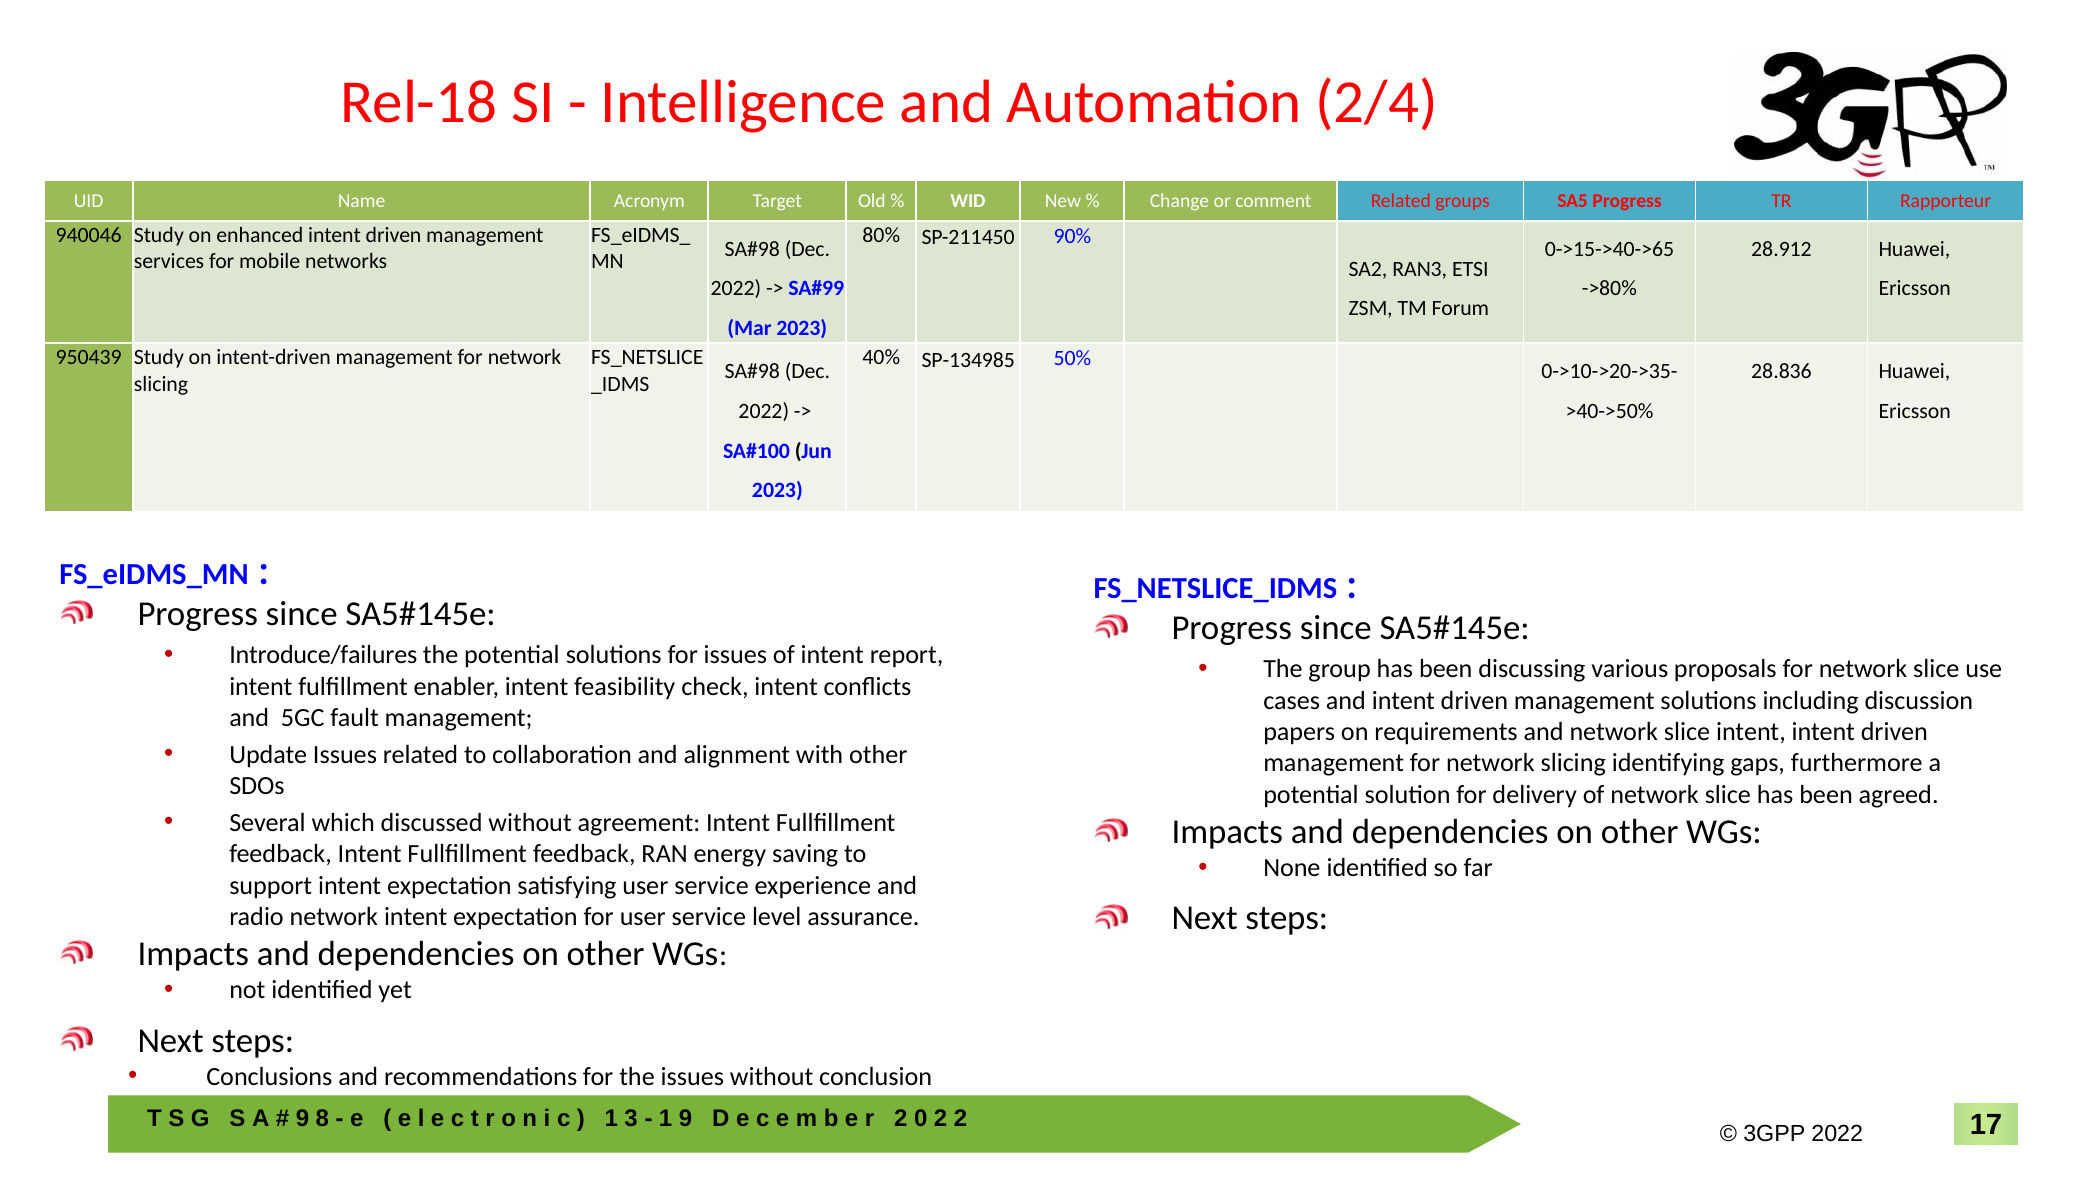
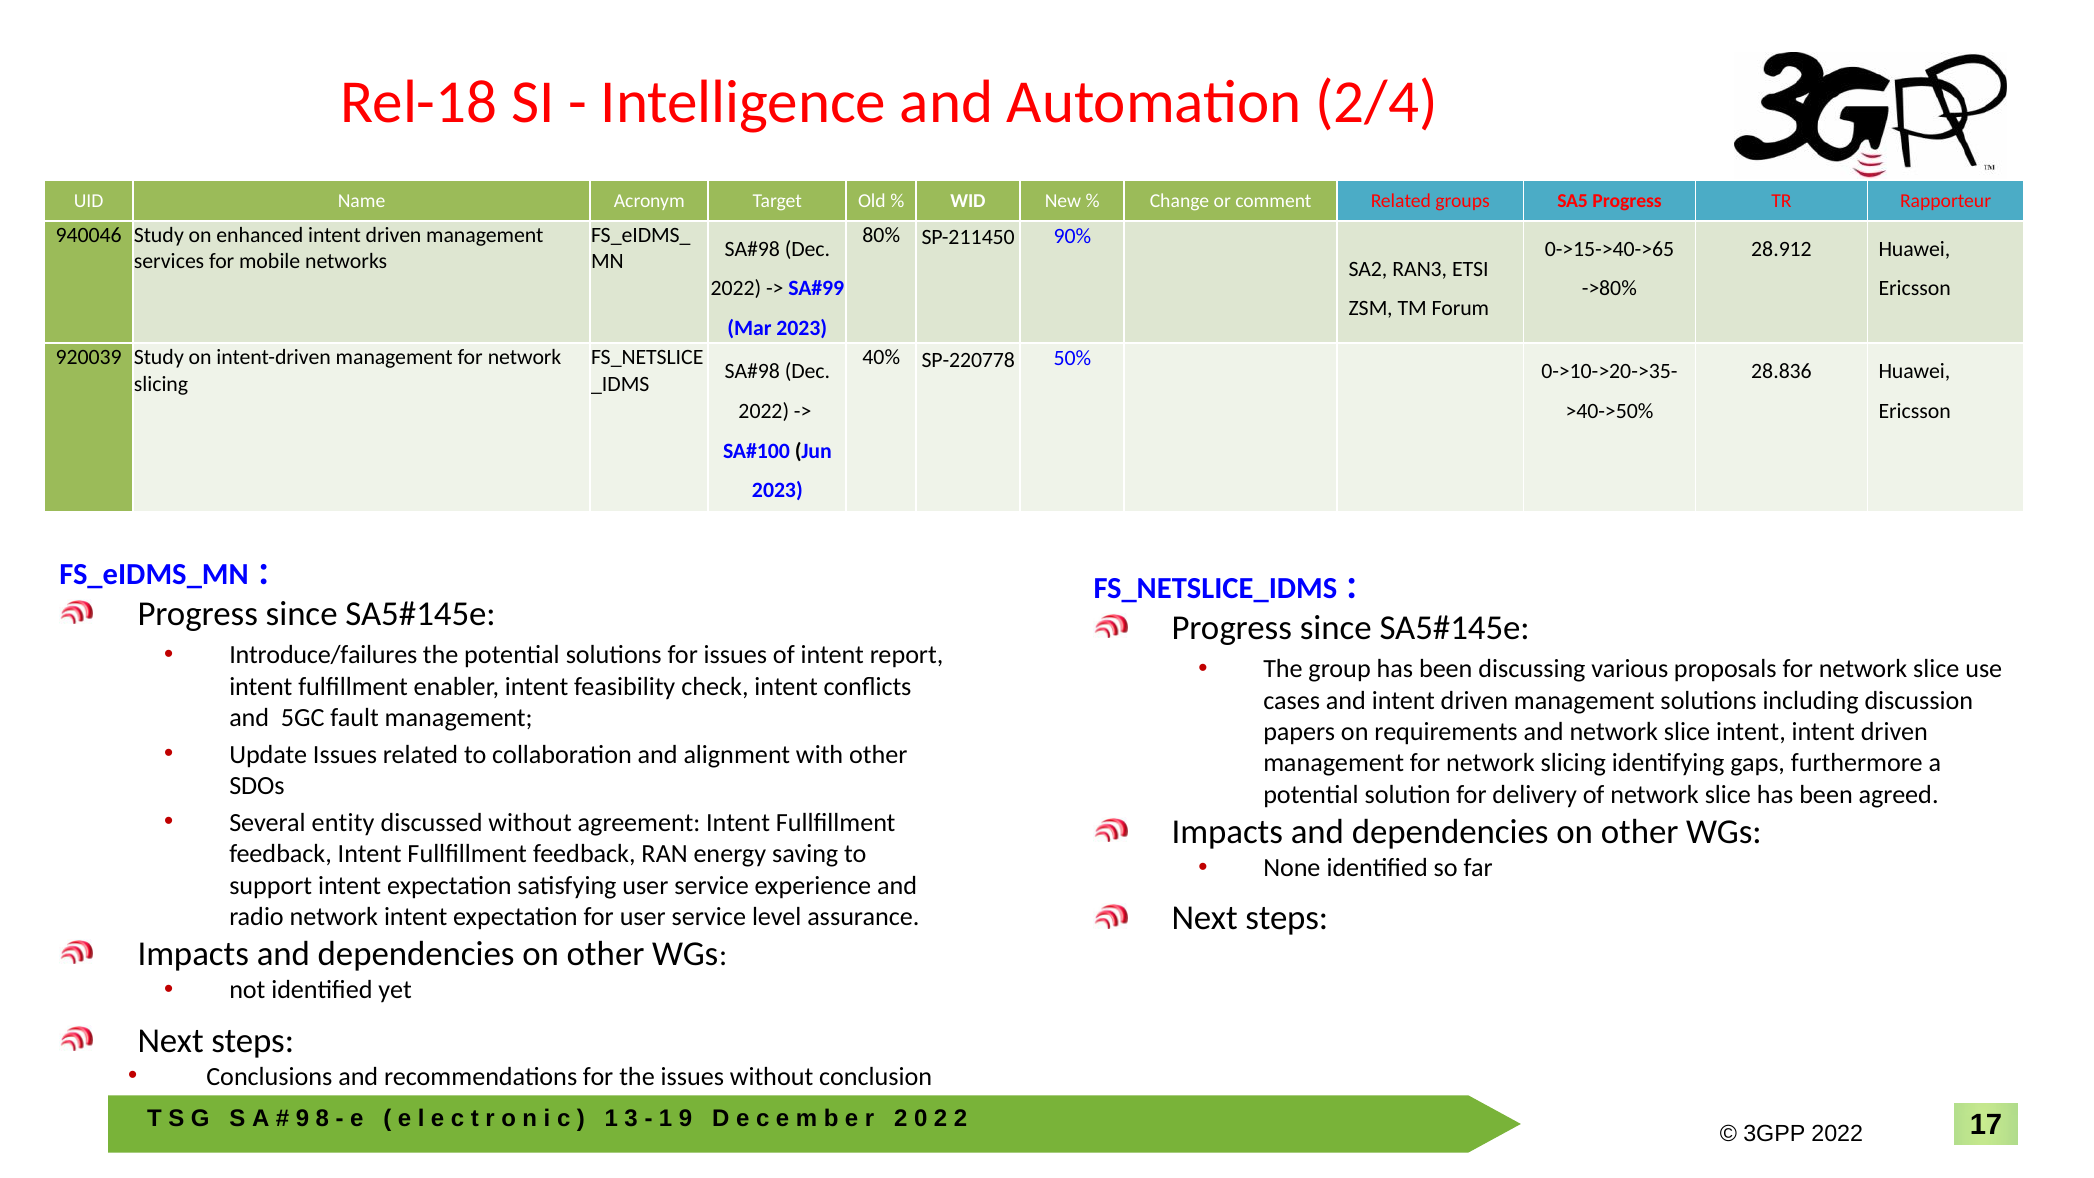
950439: 950439 -> 920039
SP-134985: SP-134985 -> SP-220778
which: which -> entity
